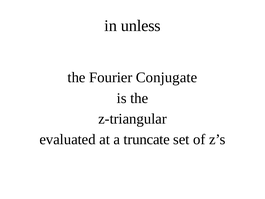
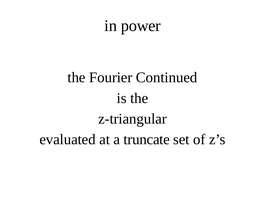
unless: unless -> power
Conjugate: Conjugate -> Continued
